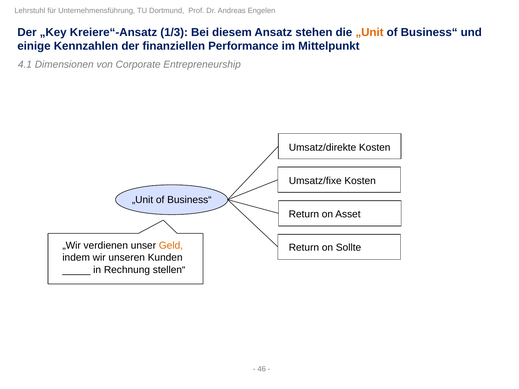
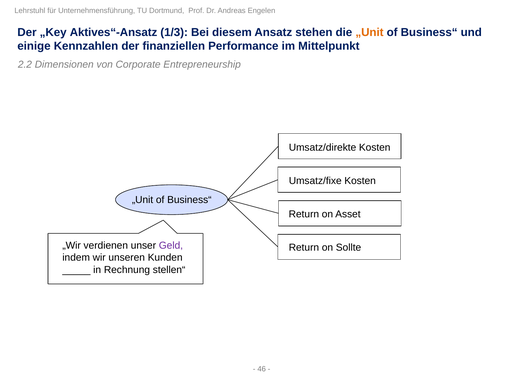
Kreiere“-Ansatz: Kreiere“-Ansatz -> Aktives“-Ansatz
4.1: 4.1 -> 2.2
Geld colour: orange -> purple
